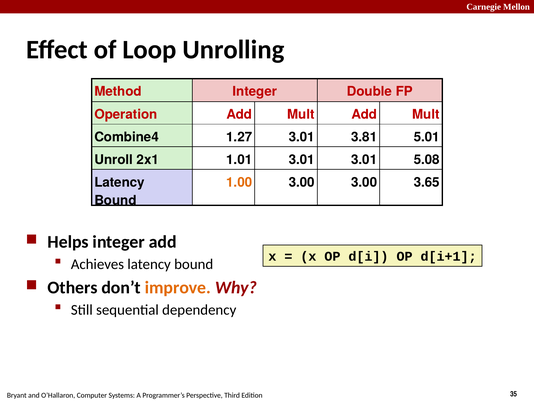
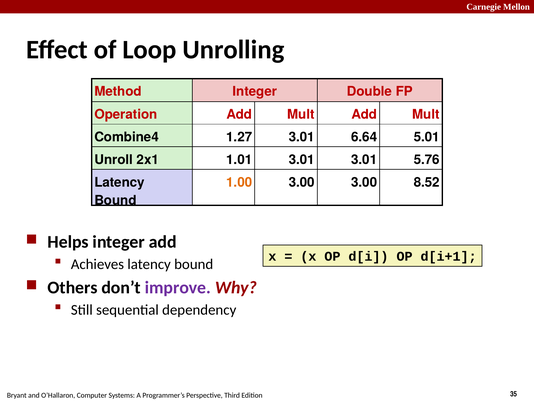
3.81: 3.81 -> 6.64
5.08: 5.08 -> 5.76
3.65: 3.65 -> 8.52
improve colour: orange -> purple
